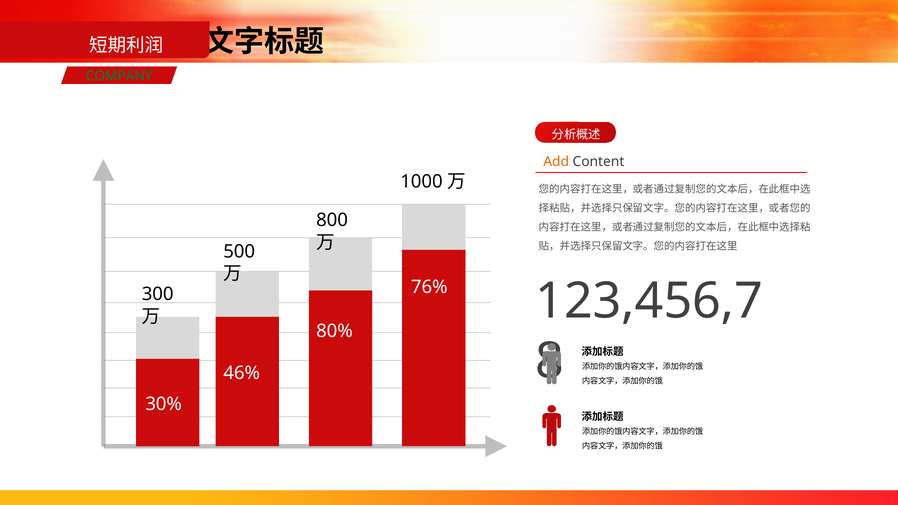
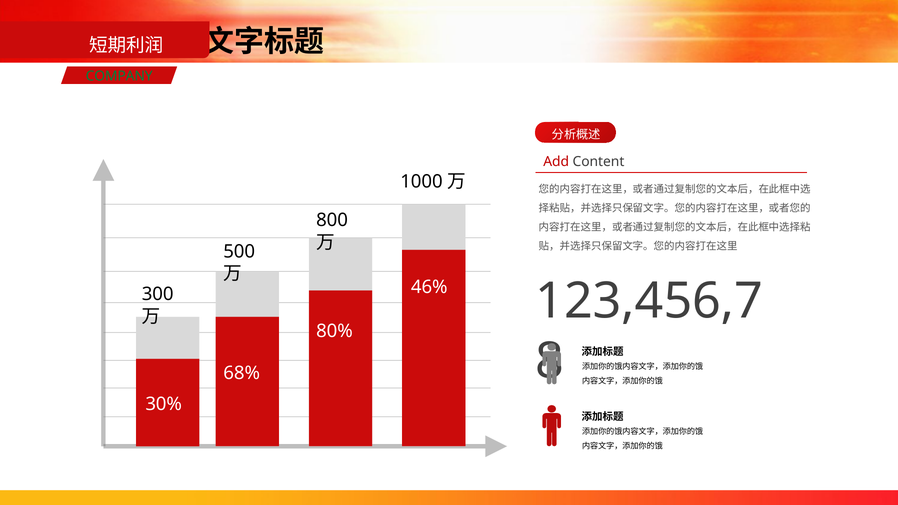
Add colour: orange -> red
76%: 76% -> 46%
46%: 46% -> 68%
